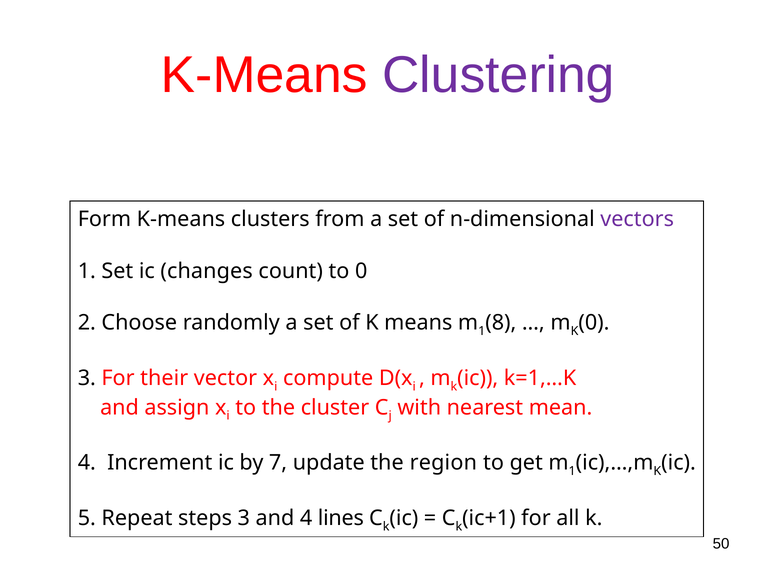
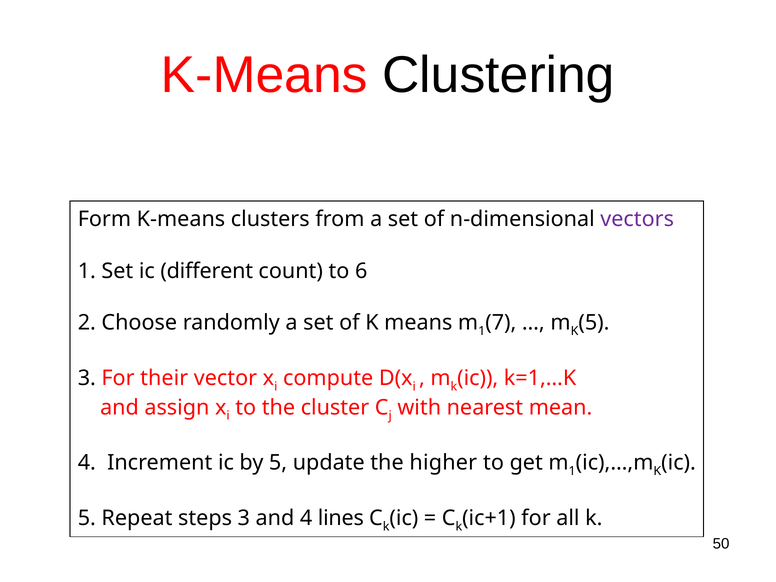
Clustering colour: purple -> black
changes: changes -> different
to 0: 0 -> 6
8: 8 -> 7
K 0: 0 -> 5
by 7: 7 -> 5
region: region -> higher
